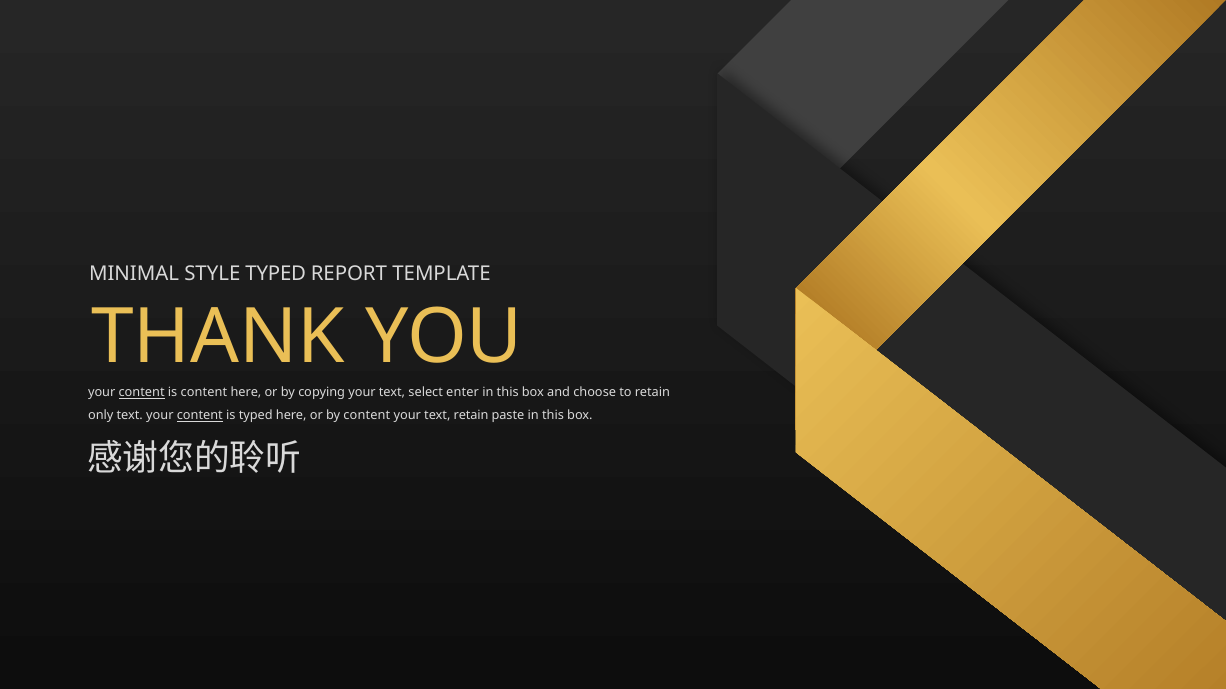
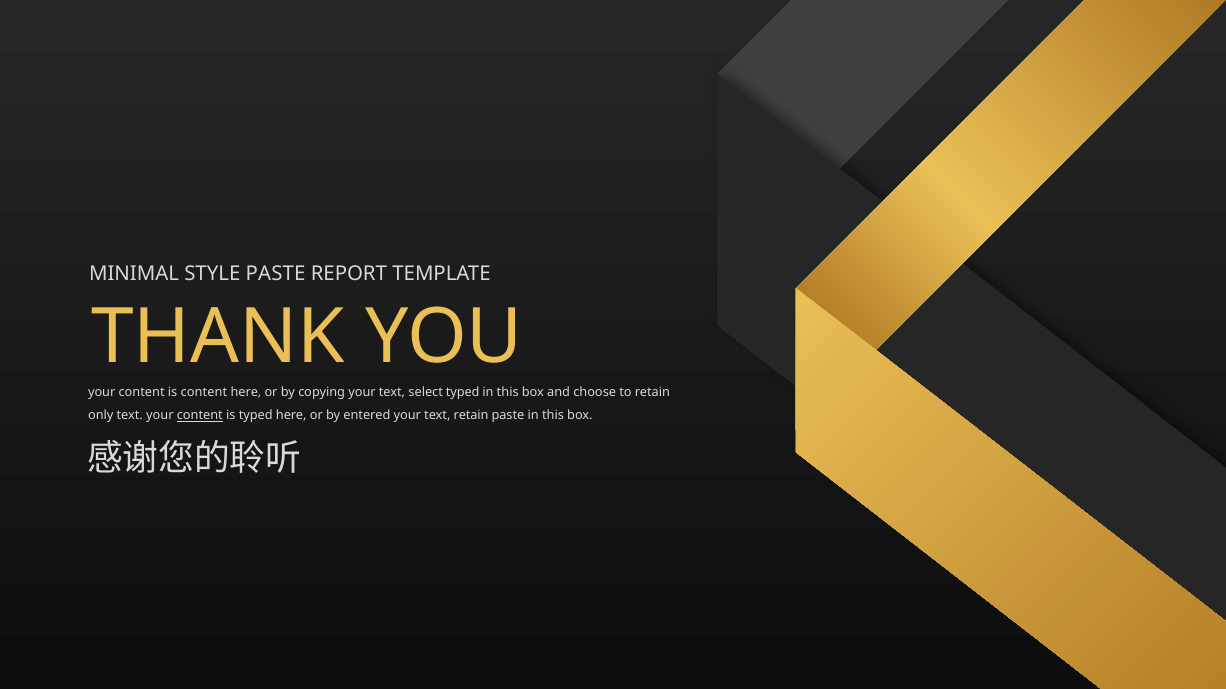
STYLE TYPED: TYPED -> PASTE
content at (142, 393) underline: present -> none
select enter: enter -> typed
by content: content -> entered
